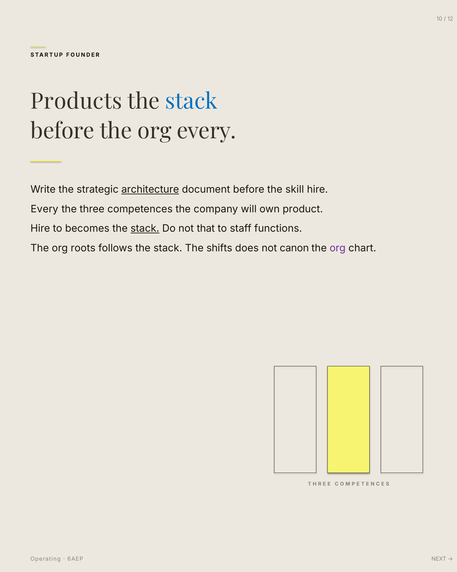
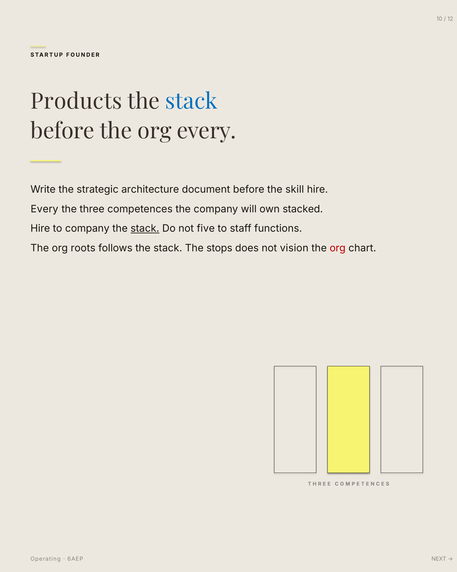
architecture underline: present -> none
product: product -> stacked
to becomes: becomes -> company
that: that -> five
shifts: shifts -> stops
canon: canon -> vision
org at (338, 248) colour: purple -> red
